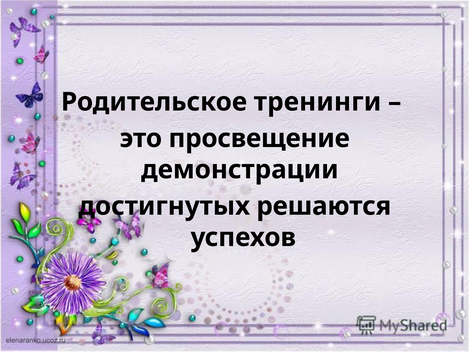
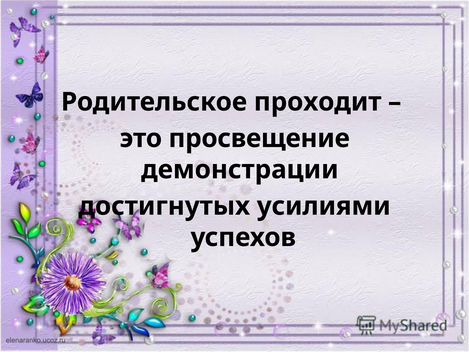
тренинги: тренинги -> проходит
решаются: решаются -> усилиями
